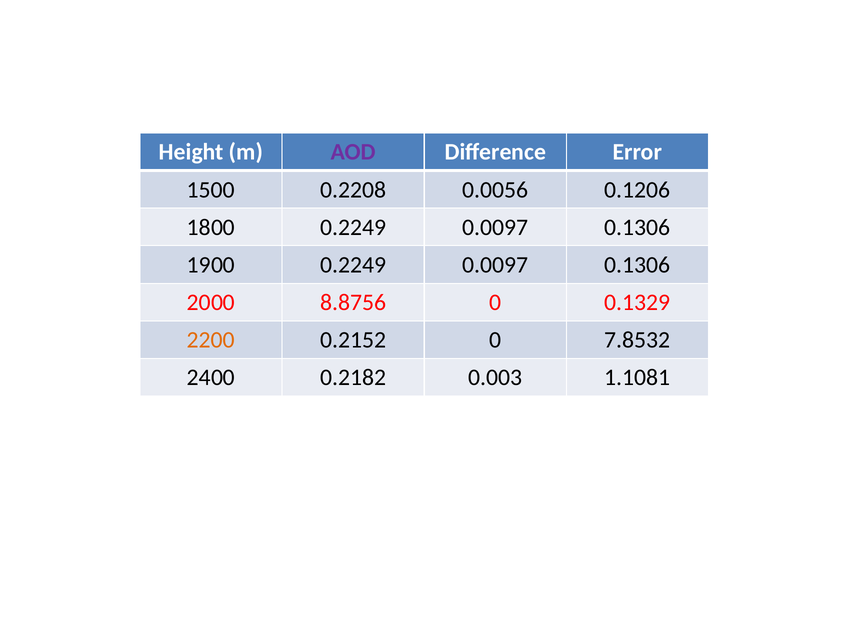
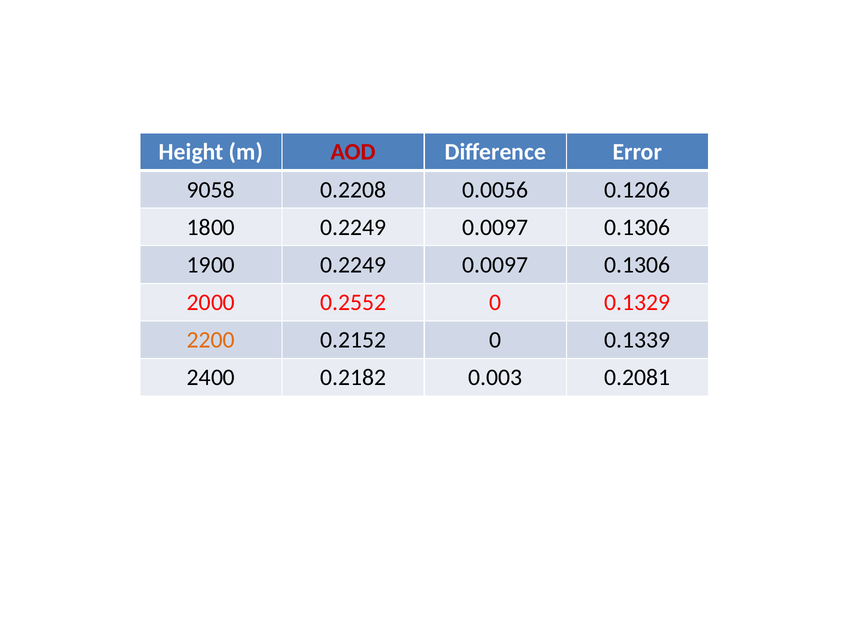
AOD colour: purple -> red
1500: 1500 -> 9058
8.8756: 8.8756 -> 0.2552
7.8532: 7.8532 -> 0.1339
1.1081: 1.1081 -> 0.2081
